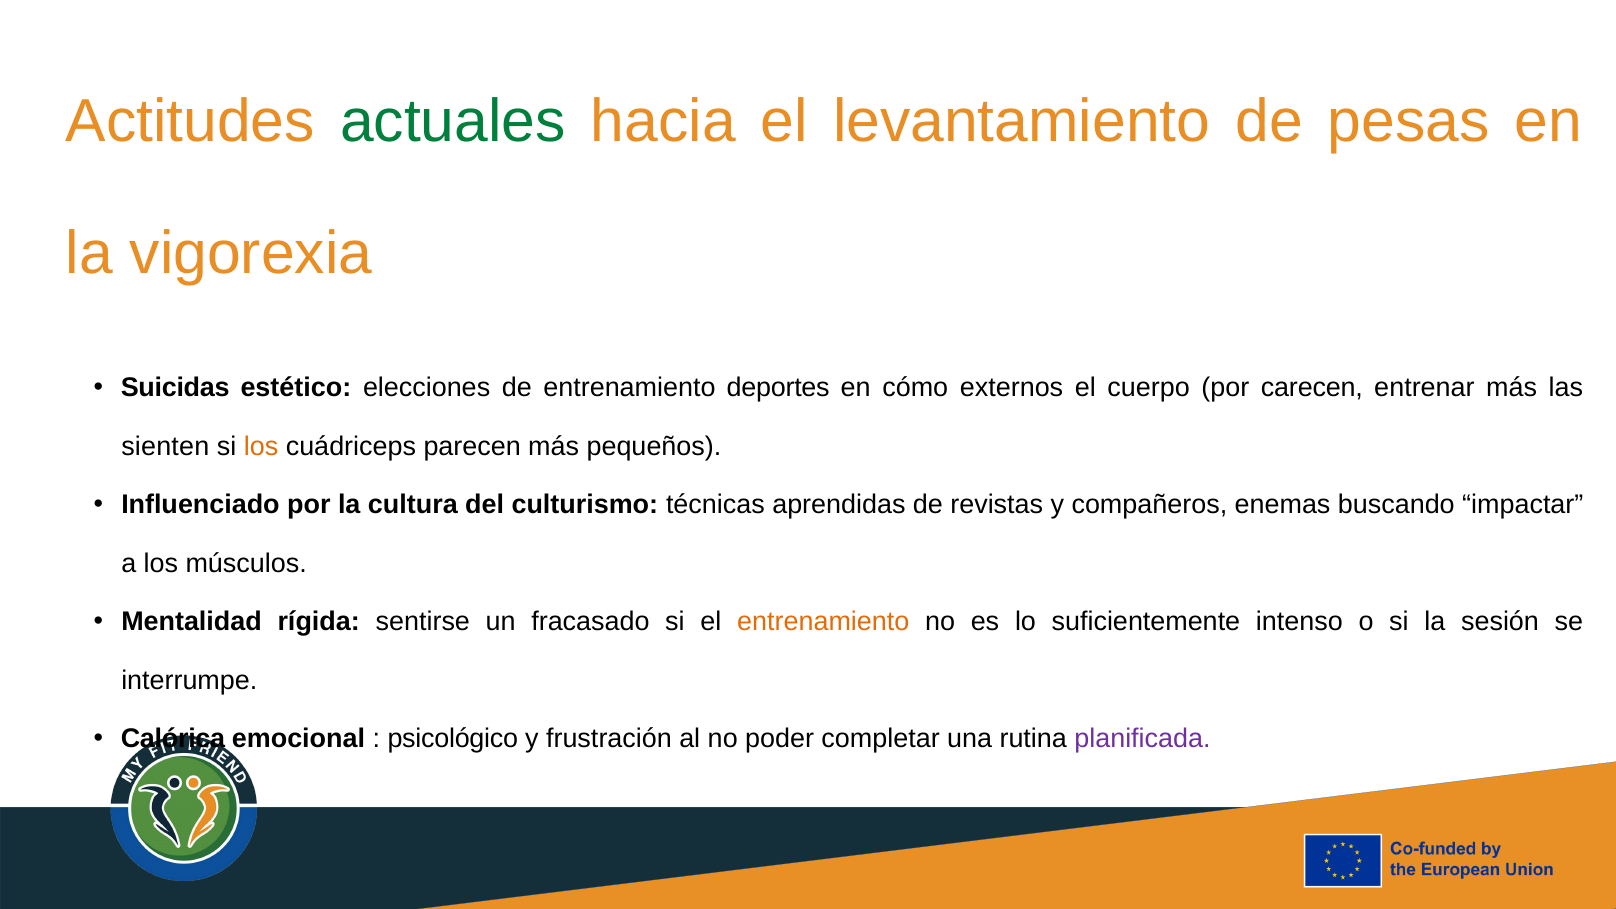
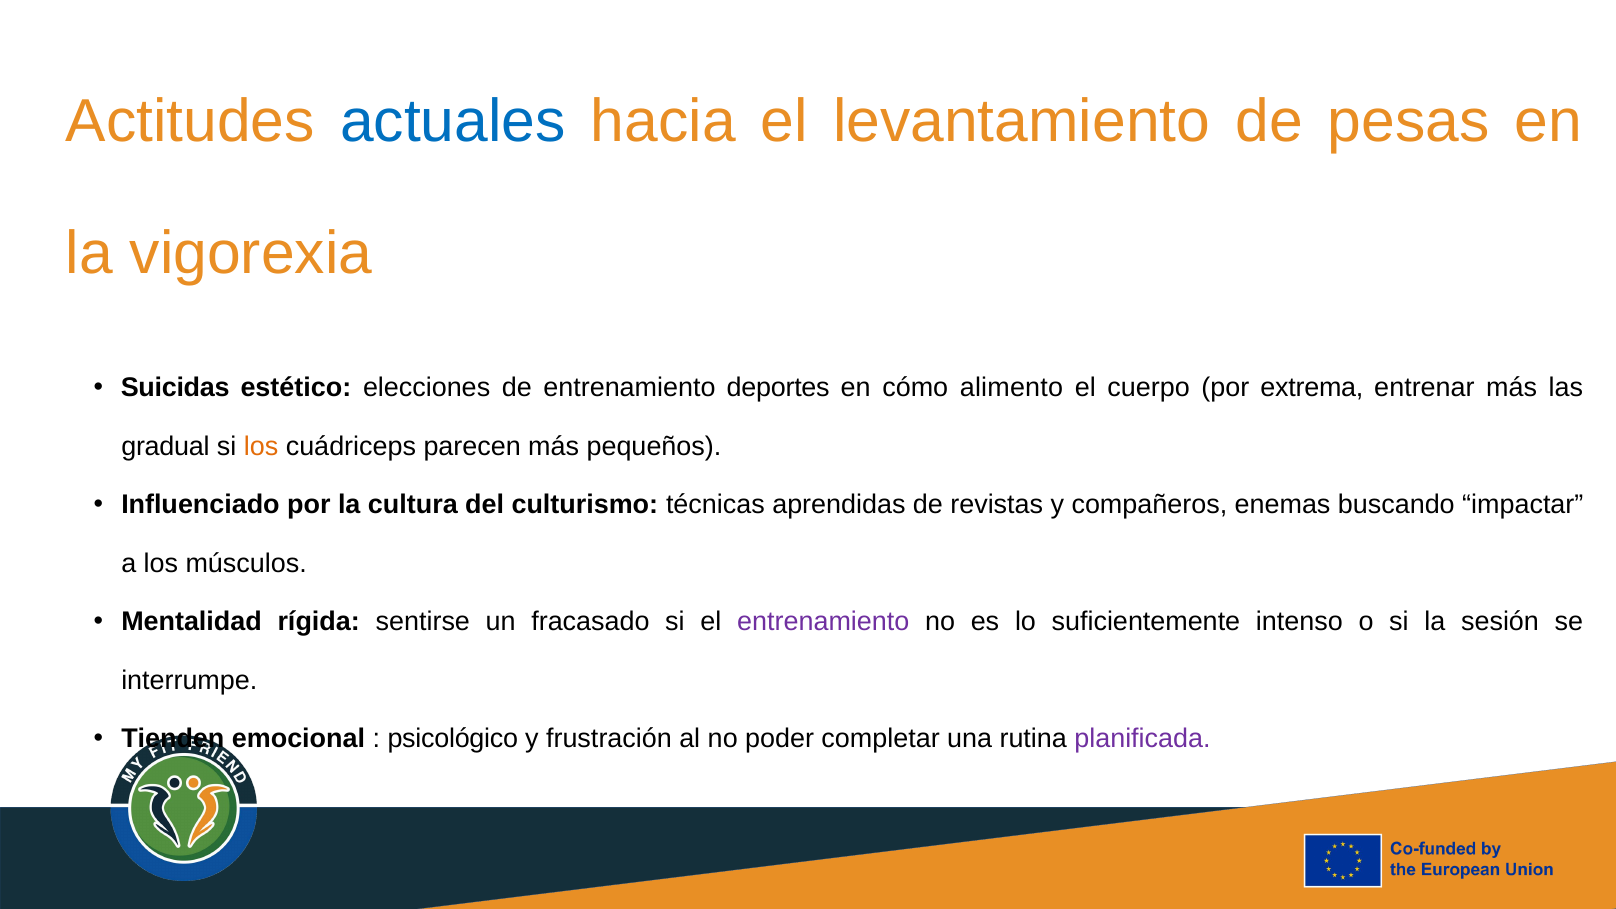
actuales colour: green -> blue
externos: externos -> alimento
carecen: carecen -> extrema
sienten: sienten -> gradual
entrenamiento at (823, 622) colour: orange -> purple
Calórica: Calórica -> Tienden
